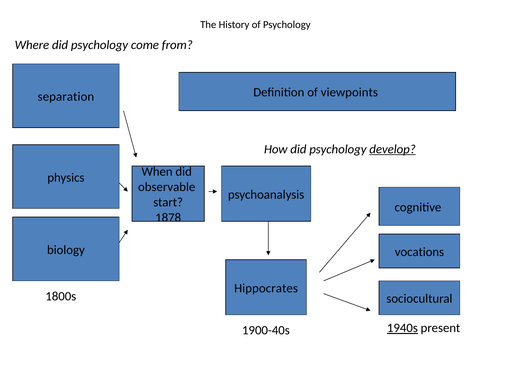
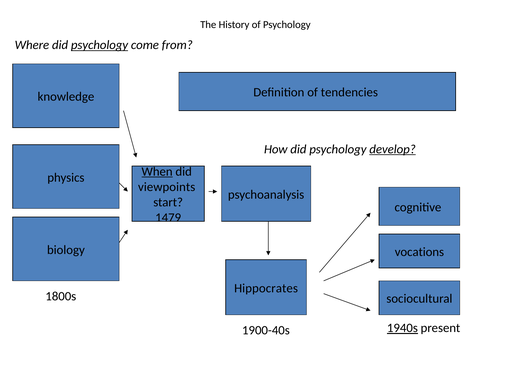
psychology at (100, 45) underline: none -> present
viewpoints: viewpoints -> tendencies
separation: separation -> knowledge
When underline: none -> present
observable: observable -> viewpoints
1878: 1878 -> 1479
